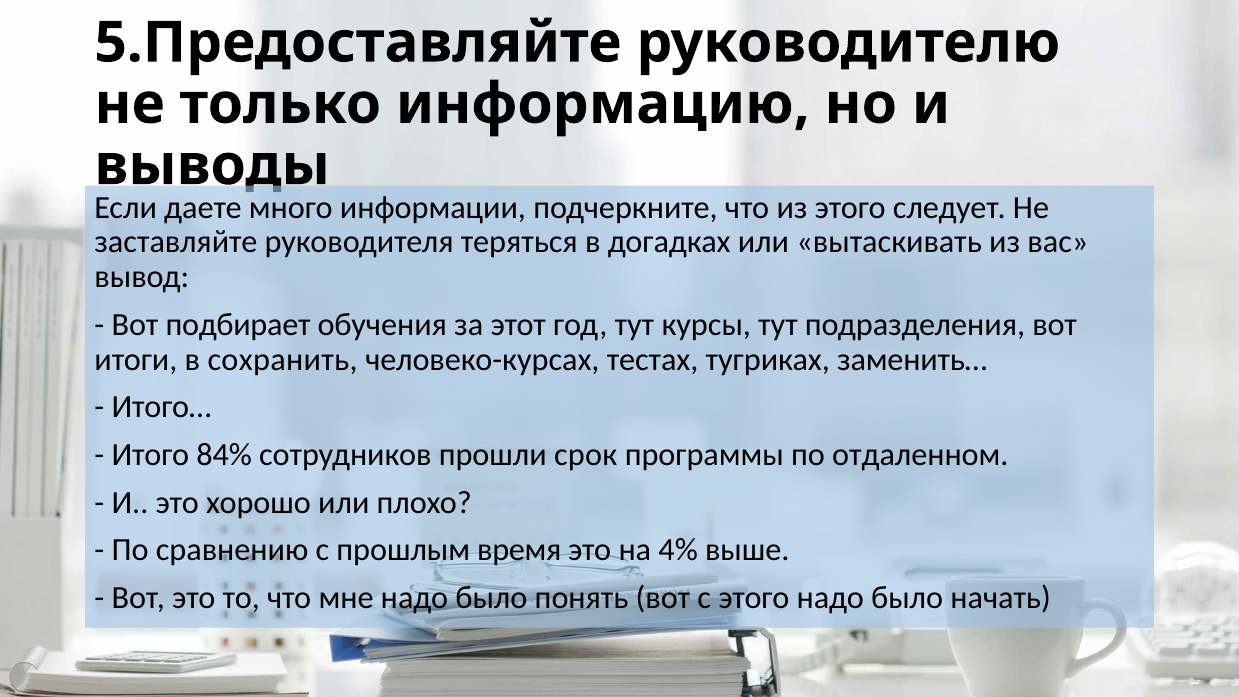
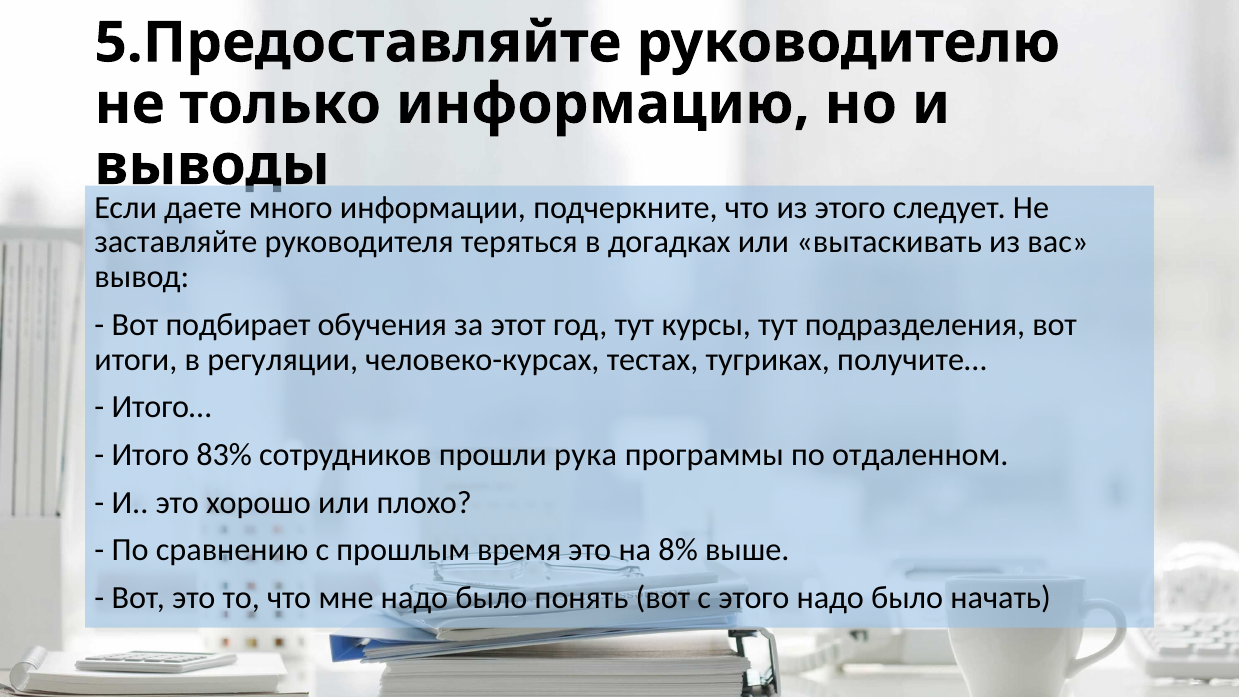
сохранить: сохранить -> регуляции
заменить…: заменить… -> получите…
84%: 84% -> 83%
срок: срок -> рука
4%: 4% -> 8%
